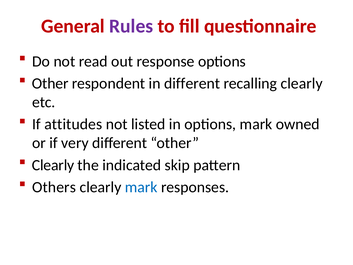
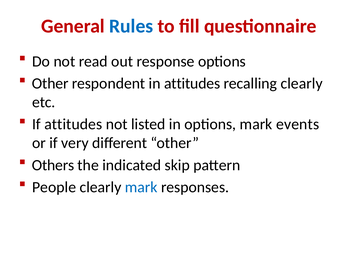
Rules colour: purple -> blue
in different: different -> attitudes
owned: owned -> events
Clearly at (53, 165): Clearly -> Others
Others: Others -> People
